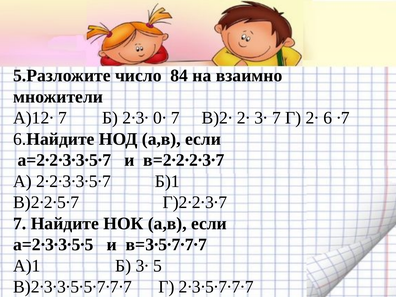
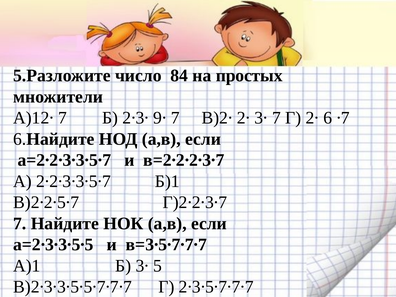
взаимно: взаимно -> простых
0∙: 0∙ -> 9∙
